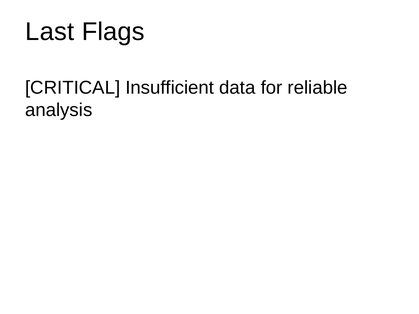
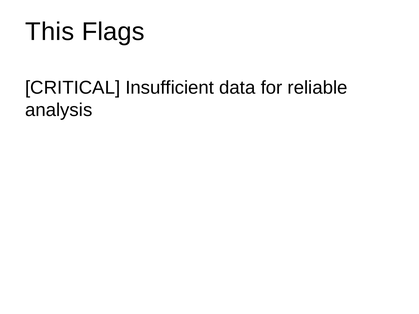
Last: Last -> This
